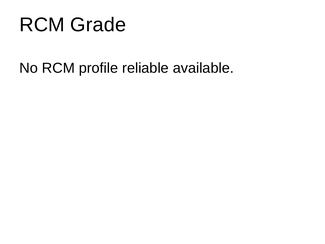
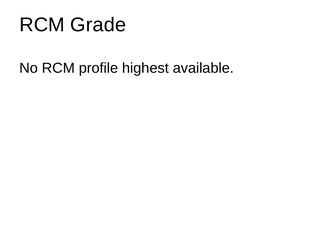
reliable: reliable -> highest
